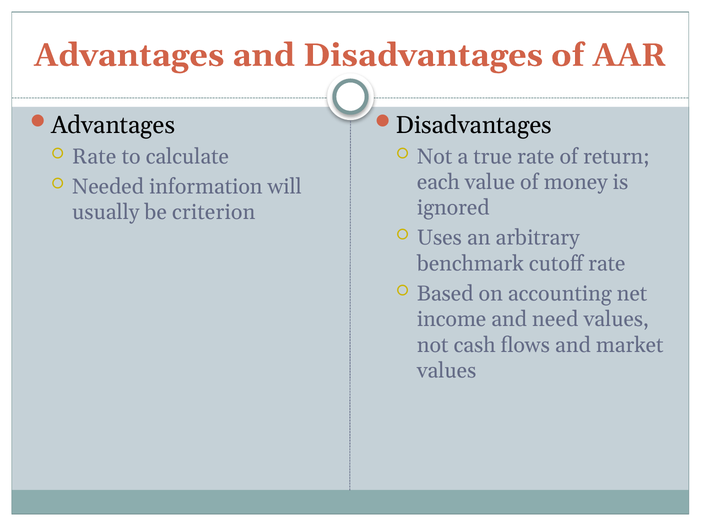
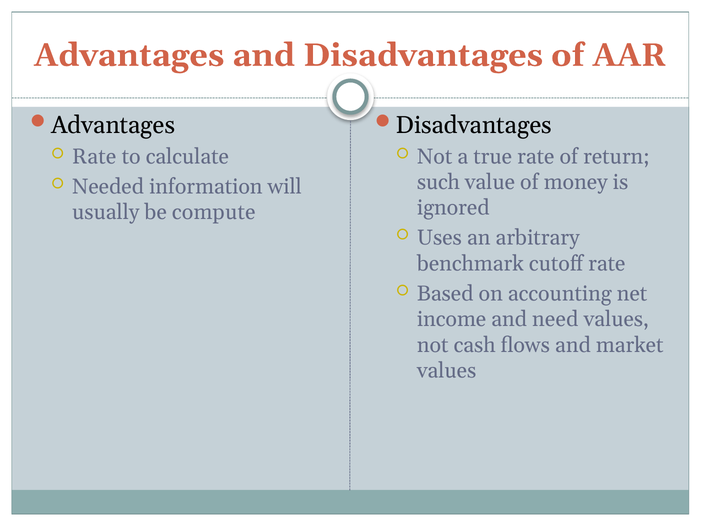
each: each -> such
criterion: criterion -> compute
